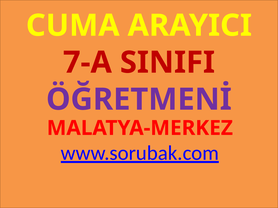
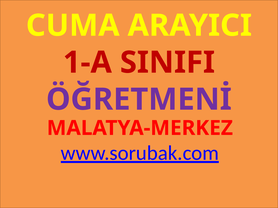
7-A: 7-A -> 1-A
